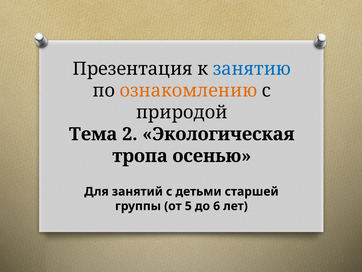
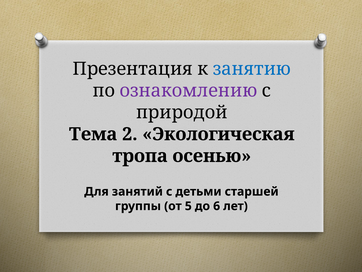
ознакомлению colour: orange -> purple
